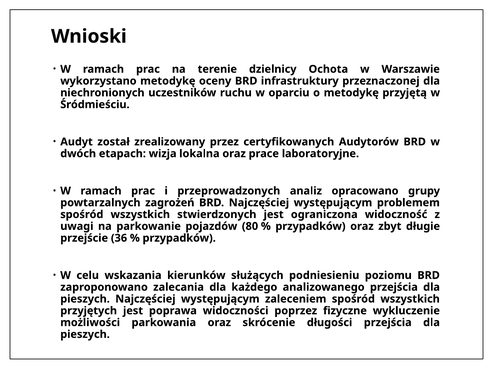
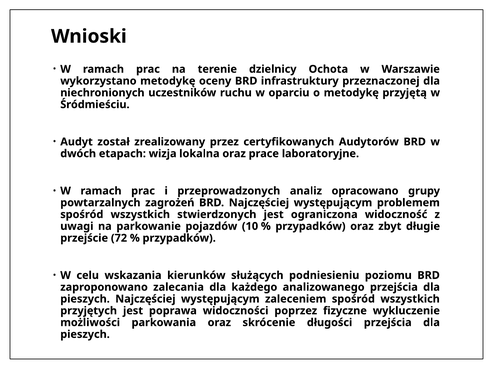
80: 80 -> 10
36: 36 -> 72
